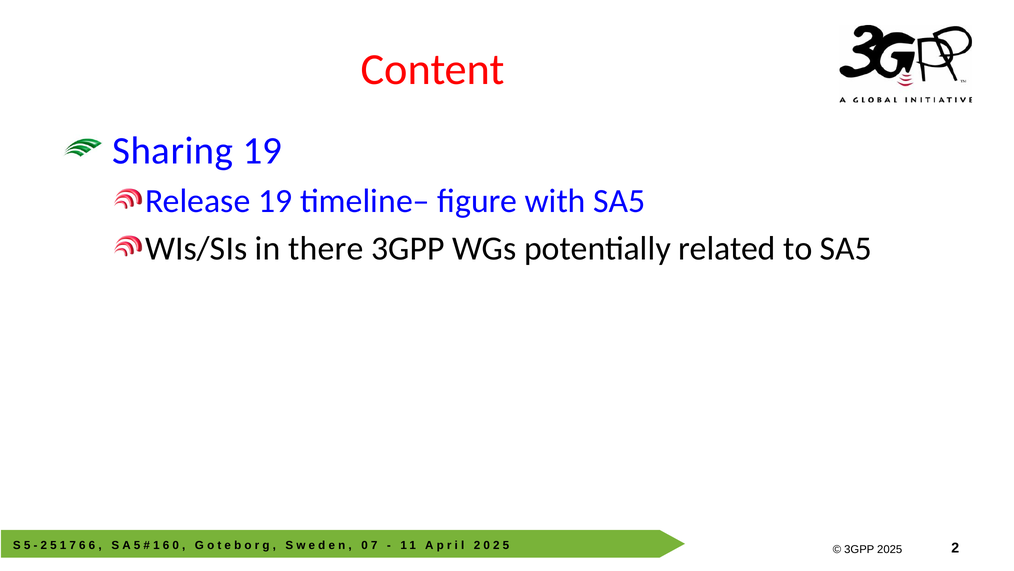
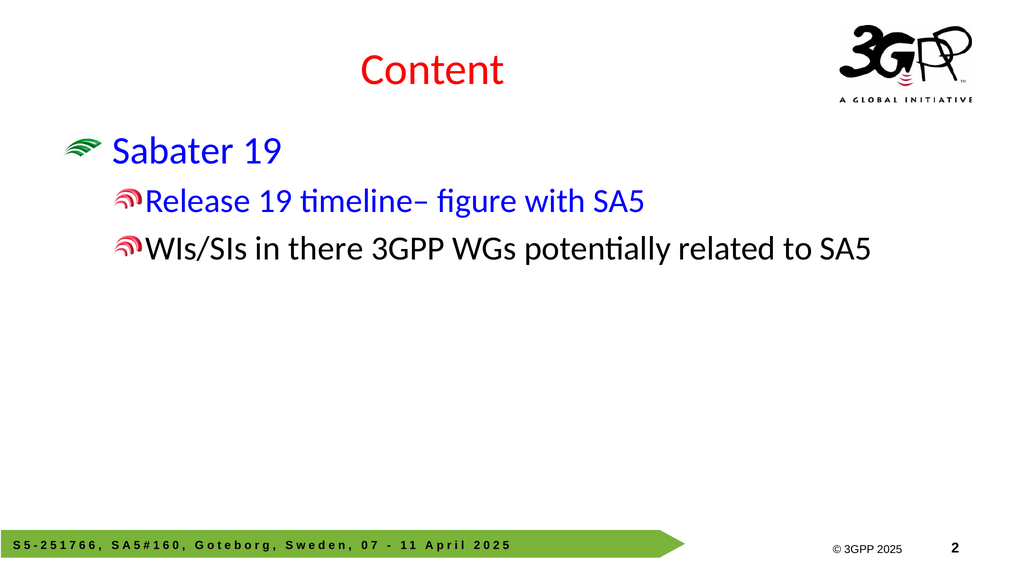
Sharing: Sharing -> Sabater
